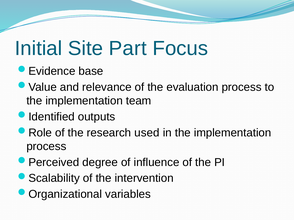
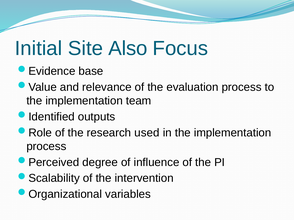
Part: Part -> Also
